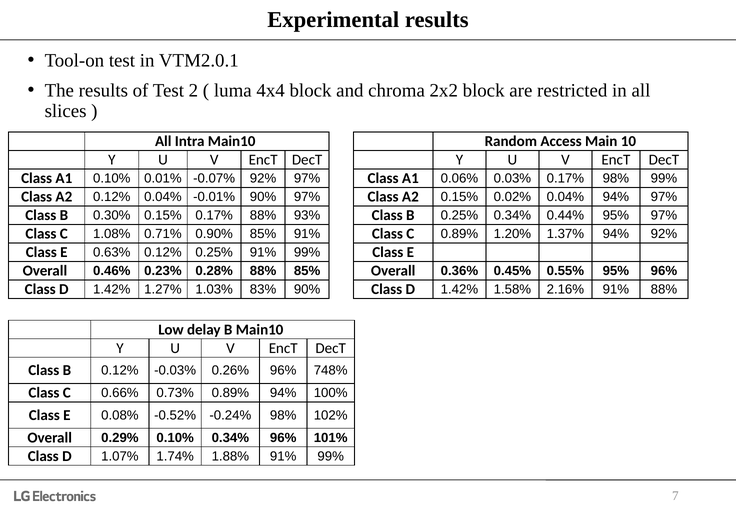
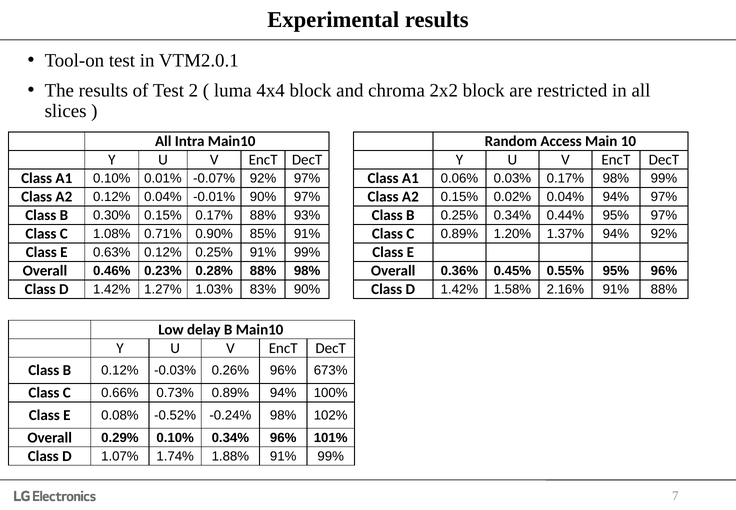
88% 85%: 85% -> 98%
748%: 748% -> 673%
